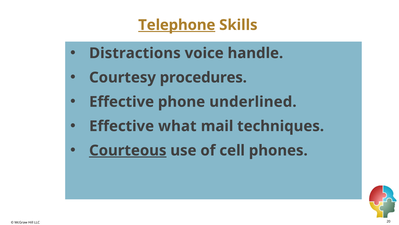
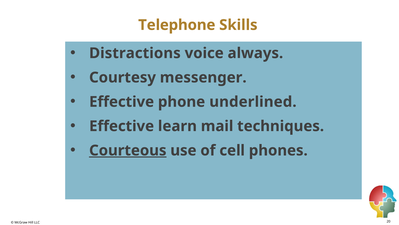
Telephone underline: present -> none
handle: handle -> always
procedures: procedures -> messenger
what: what -> learn
